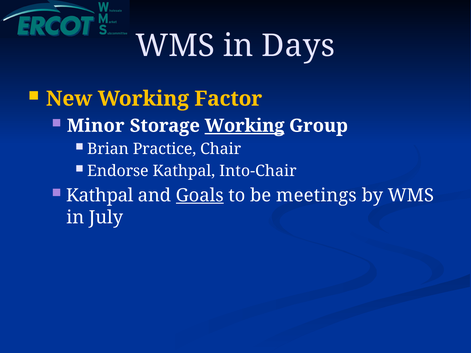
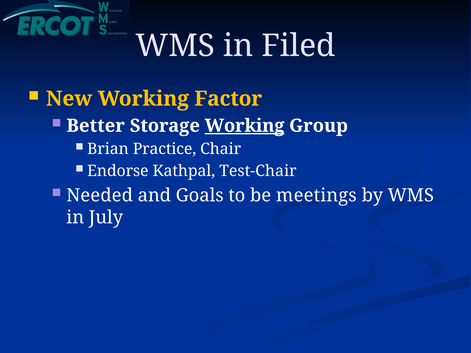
Days: Days -> Filed
Minor: Minor -> Better
Into-Chair: Into-Chair -> Test-Chair
Kathpal at (100, 195): Kathpal -> Needed
Goals underline: present -> none
